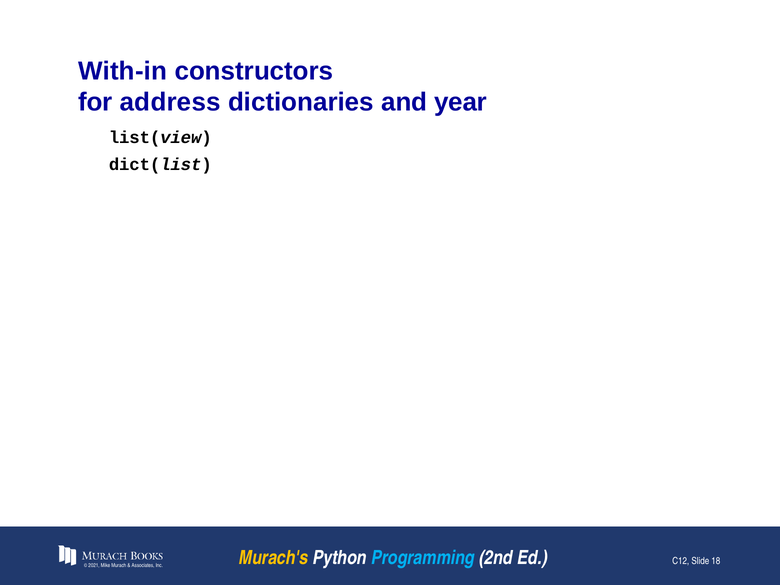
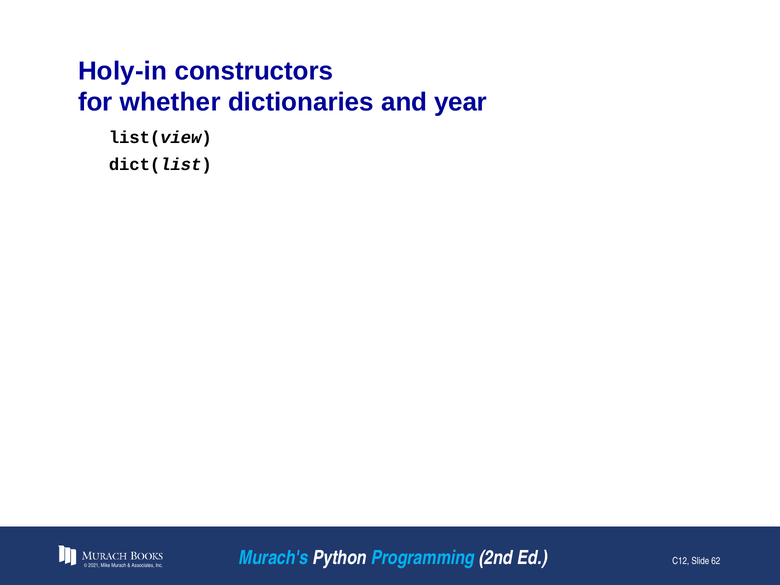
With-in: With-in -> Holy-in
address: address -> whether
Murach's colour: yellow -> light blue
18: 18 -> 62
